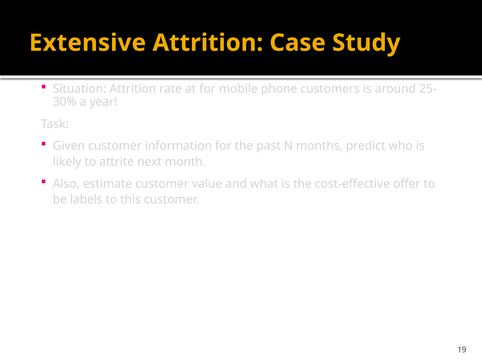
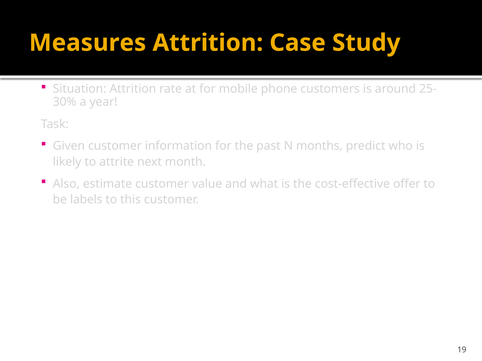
Extensive: Extensive -> Measures
